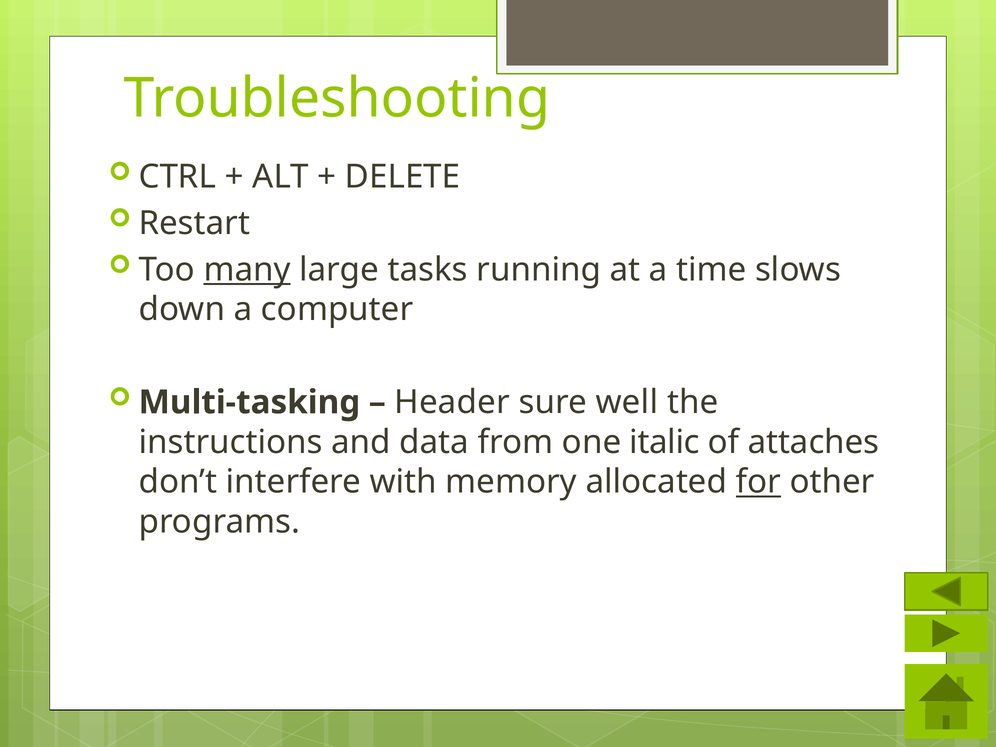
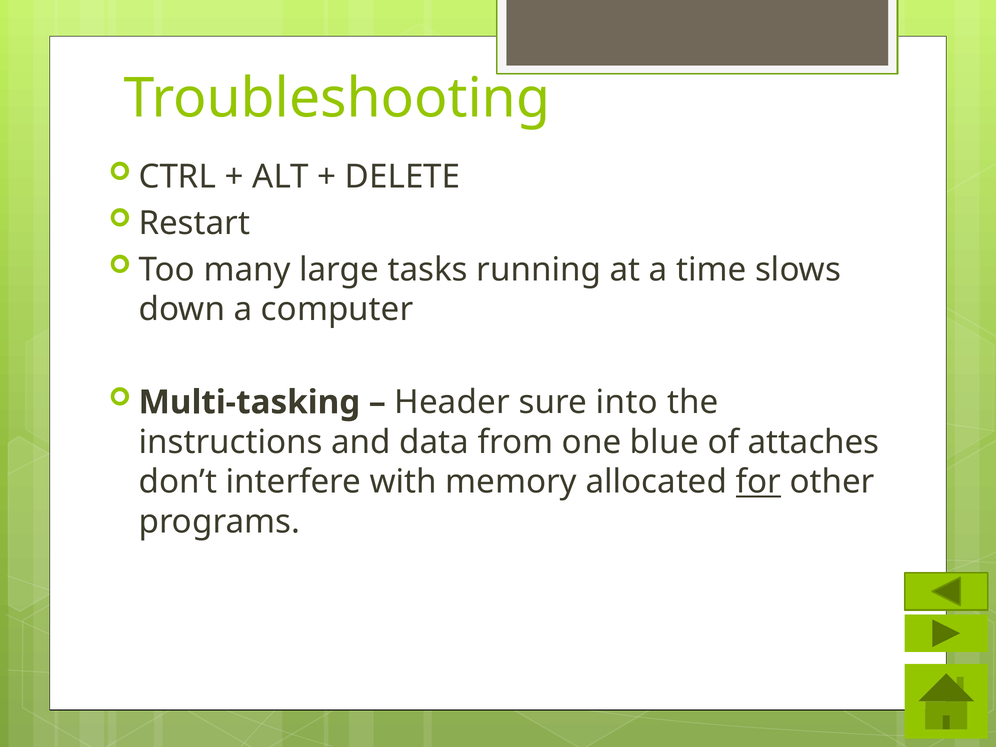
many underline: present -> none
well: well -> into
italic: italic -> blue
